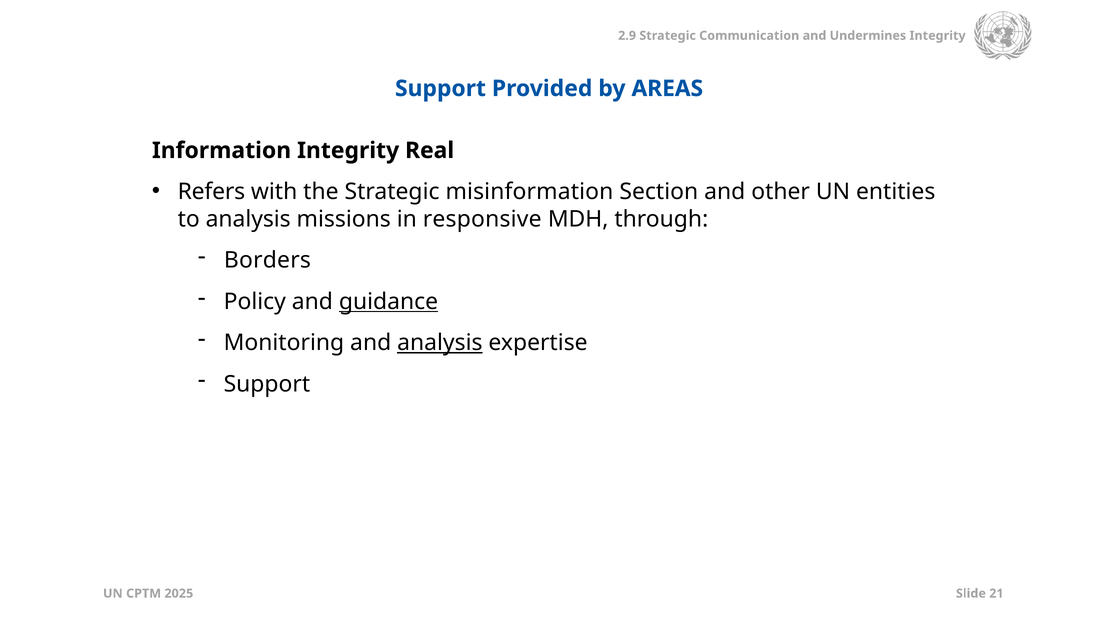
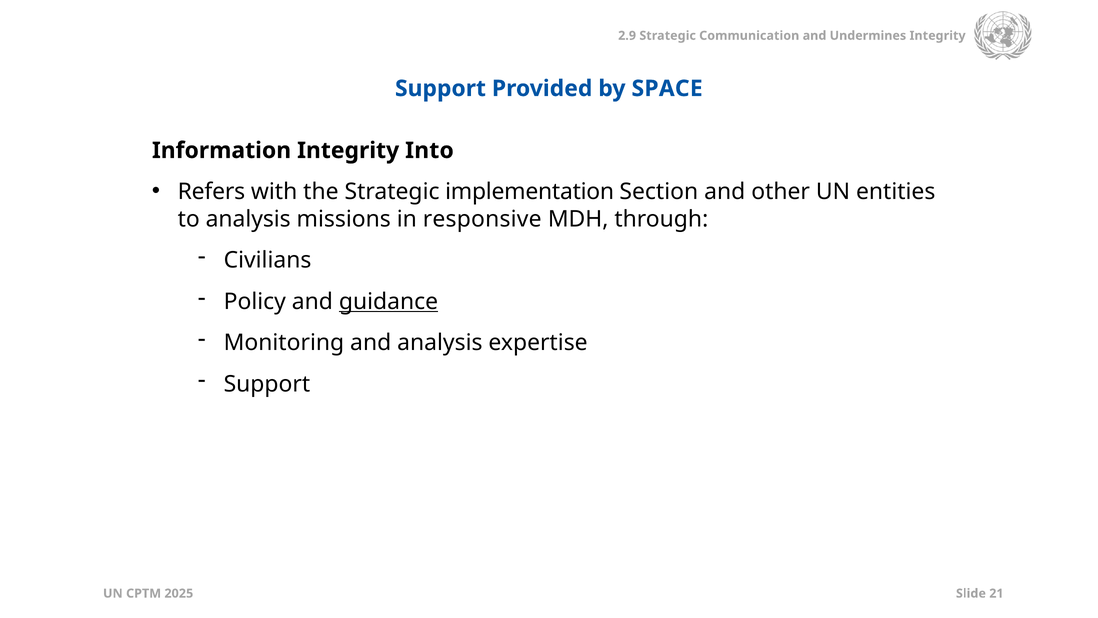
AREAS: AREAS -> SPACE
Real: Real -> Into
misinformation: misinformation -> implementation
Borders: Borders -> Civilians
analysis at (440, 343) underline: present -> none
